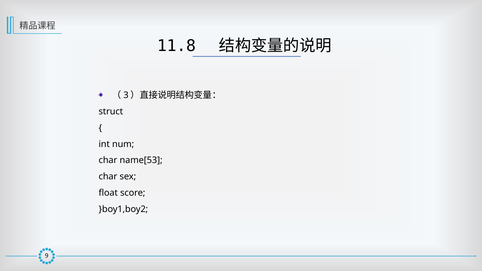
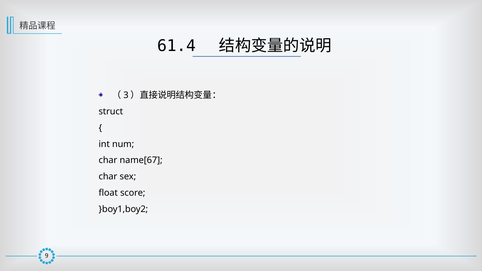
11.8: 11.8 -> 61.4
name[53: name[53 -> name[67
